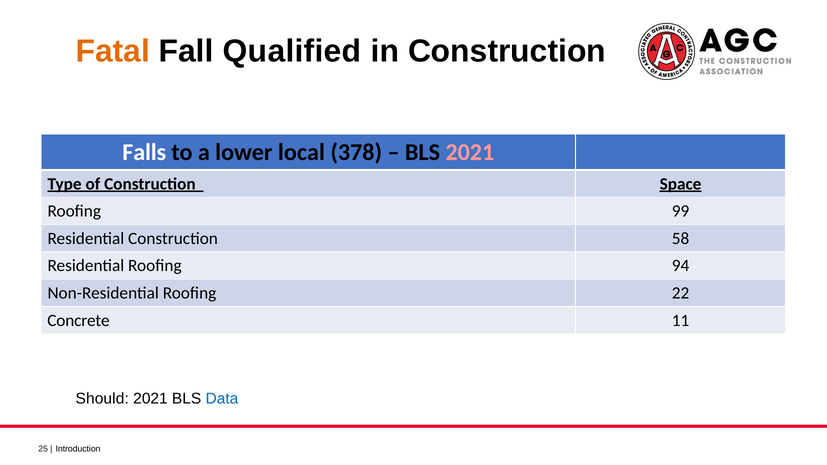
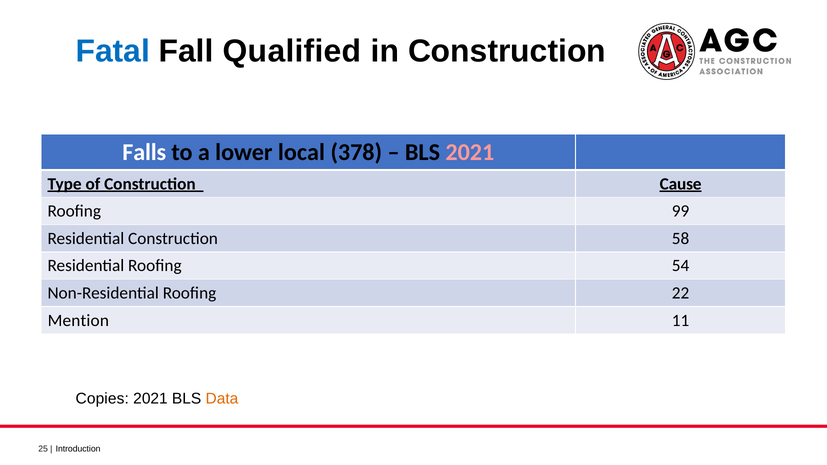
Fatal colour: orange -> blue
Space: Space -> Cause
94: 94 -> 54
Concrete: Concrete -> Mention
Should: Should -> Copies
Data colour: blue -> orange
